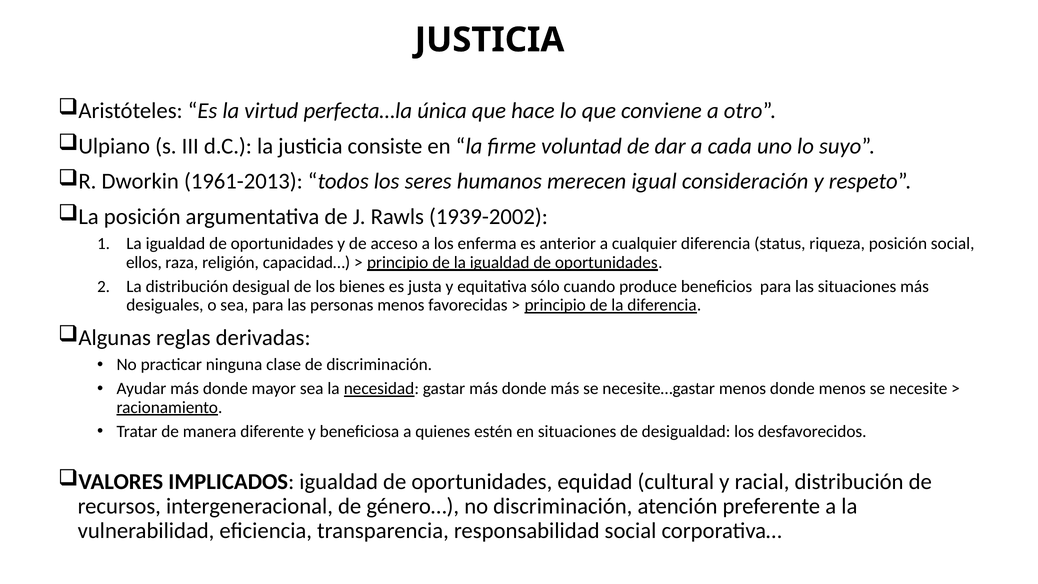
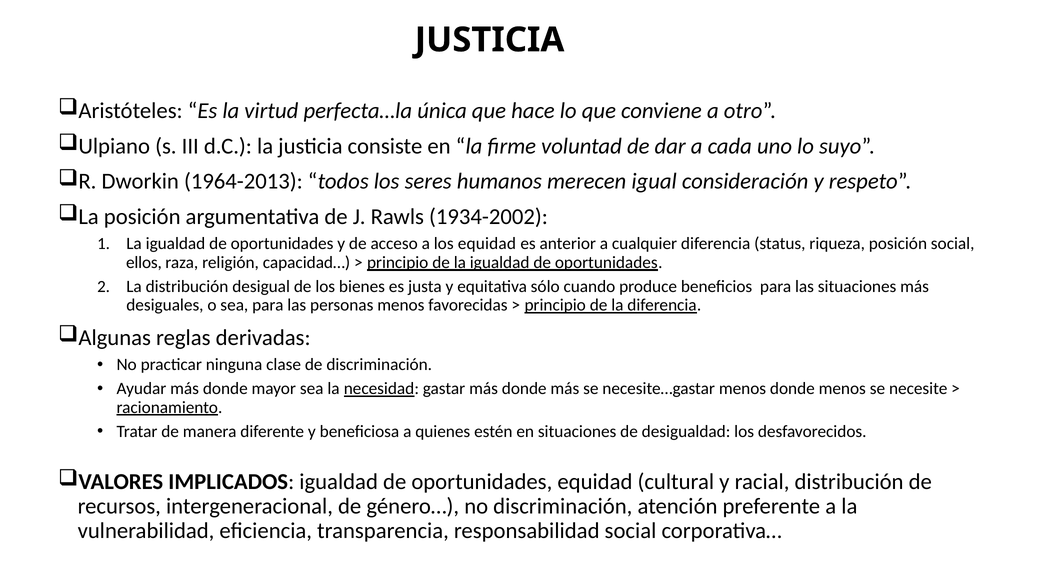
1961-2013: 1961-2013 -> 1964-2013
1939-2002: 1939-2002 -> 1934-2002
los enferma: enferma -> equidad
